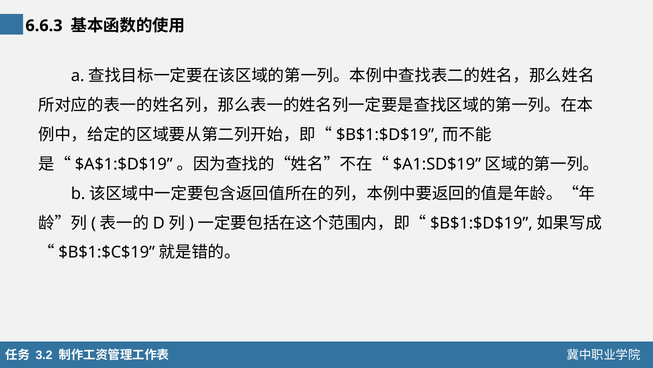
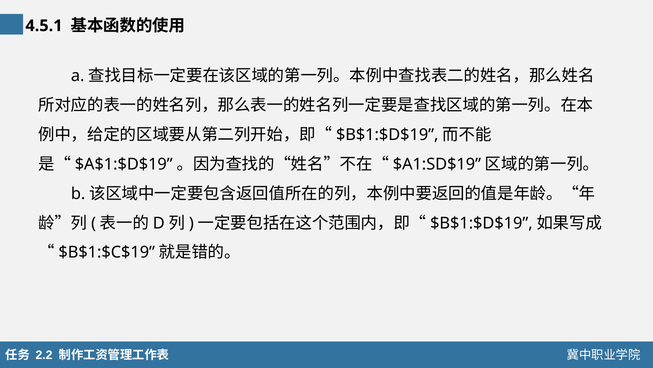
6.6.3: 6.6.3 -> 4.5.1
3.2: 3.2 -> 2.2
